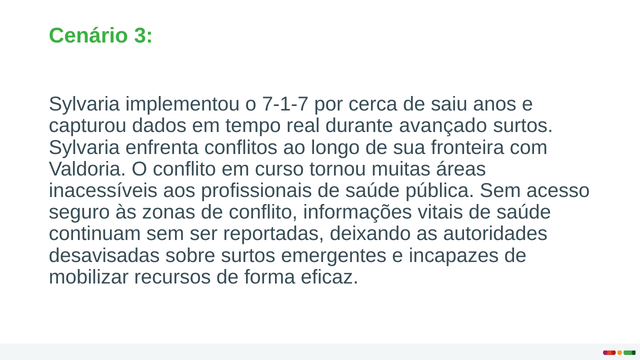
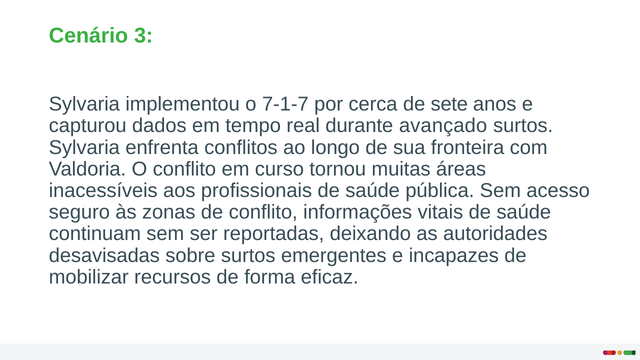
saiu: saiu -> sete
